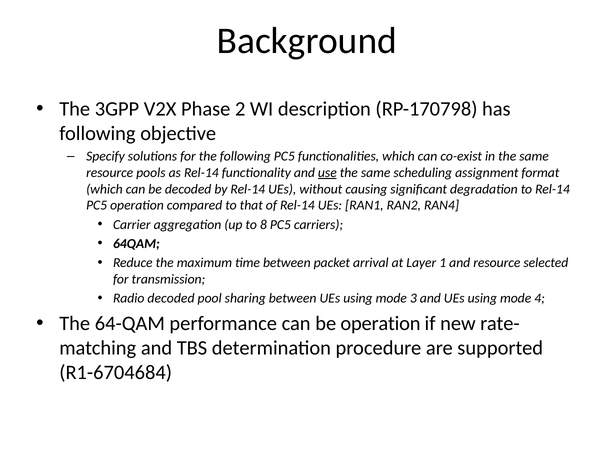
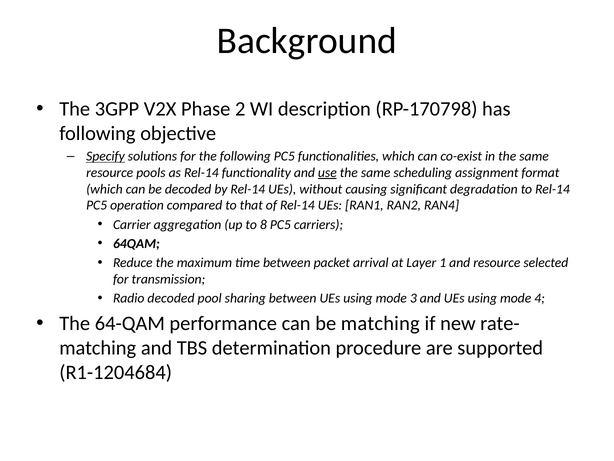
Specify underline: none -> present
be operation: operation -> matching
R1-6704684: R1-6704684 -> R1-1204684
